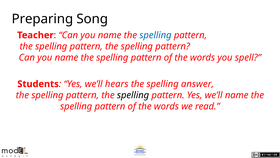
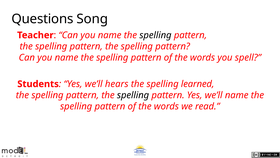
Preparing: Preparing -> Questions
spelling at (155, 35) colour: blue -> black
answer: answer -> learned
